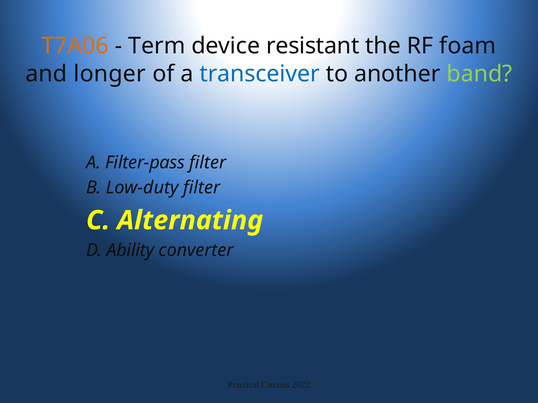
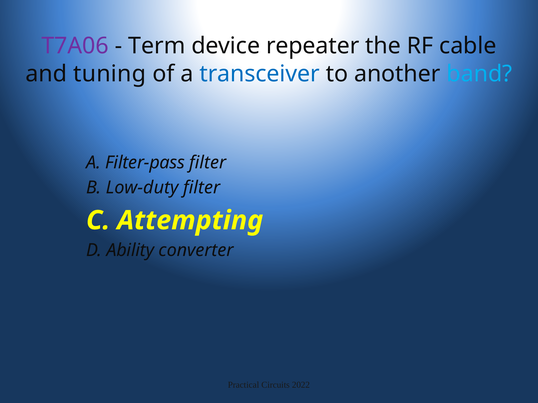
T7A06 colour: orange -> purple
resistant: resistant -> repeater
foam: foam -> cable
longer: longer -> tuning
band colour: light green -> light blue
Alternating: Alternating -> Attempting
